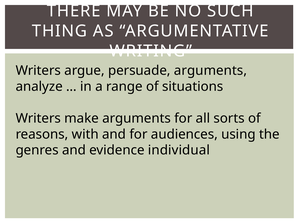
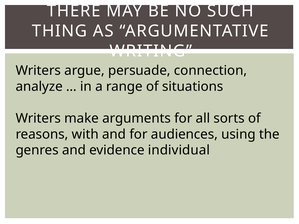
persuade arguments: arguments -> connection
